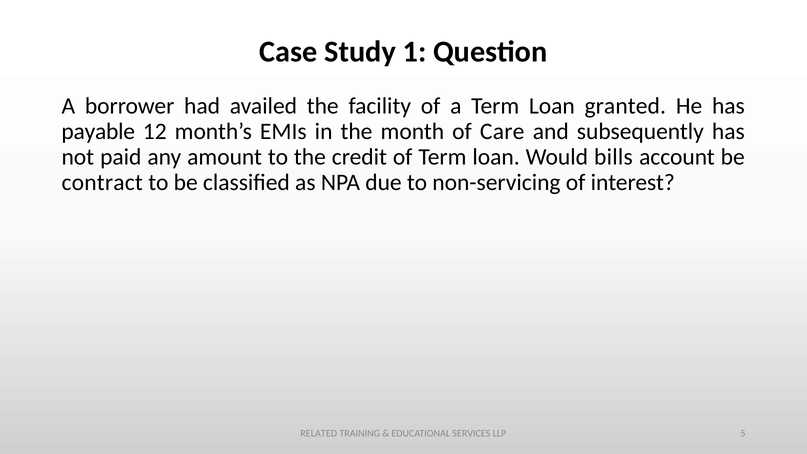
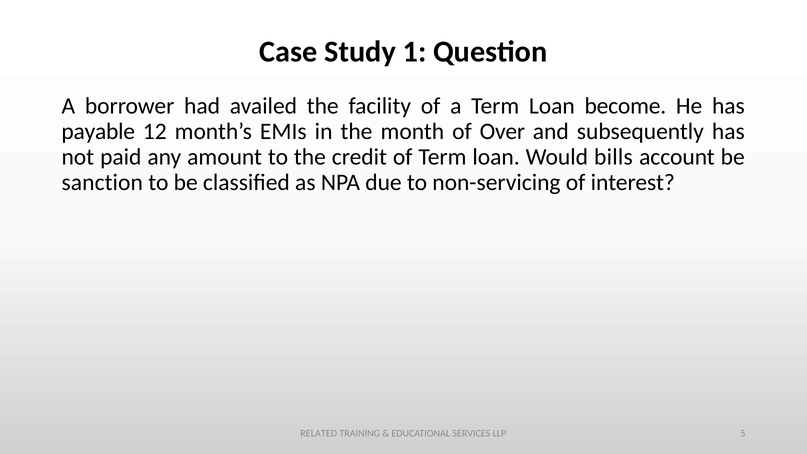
granted: granted -> become
Care: Care -> Over
contract: contract -> sanction
